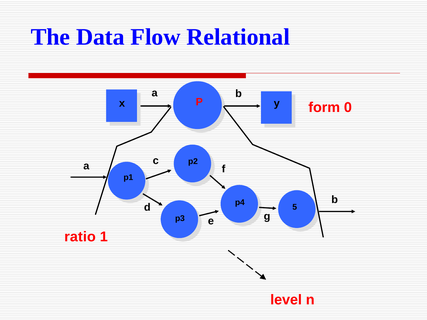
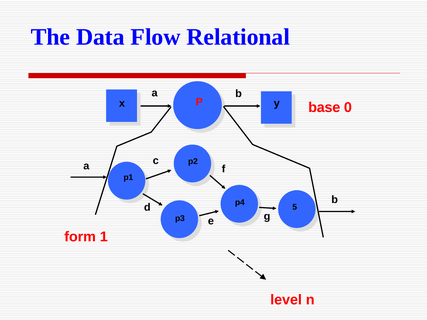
form: form -> base
ratio: ratio -> form
